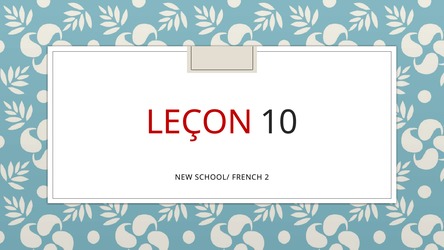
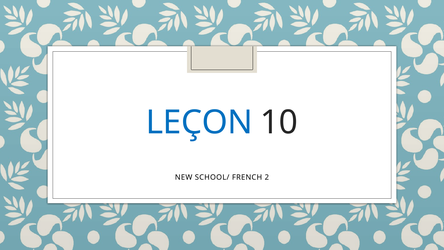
LEÇON colour: red -> blue
